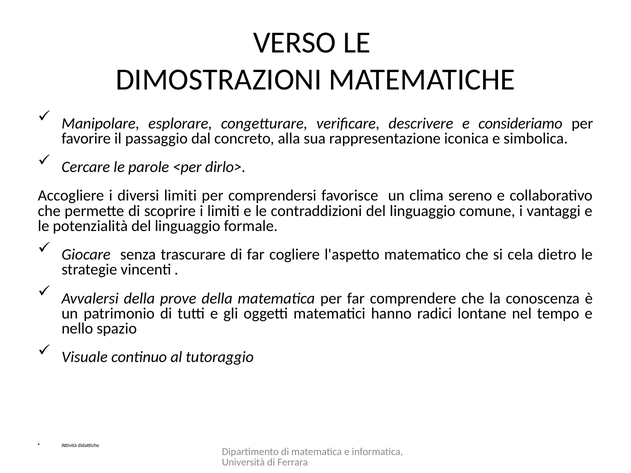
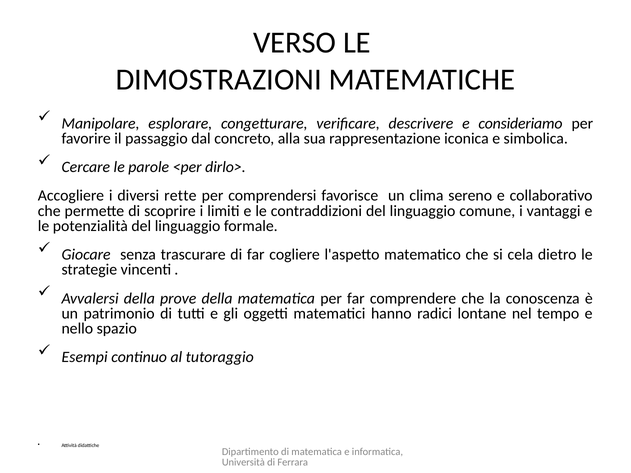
diversi limiti: limiti -> rette
Visuale: Visuale -> Esempi
